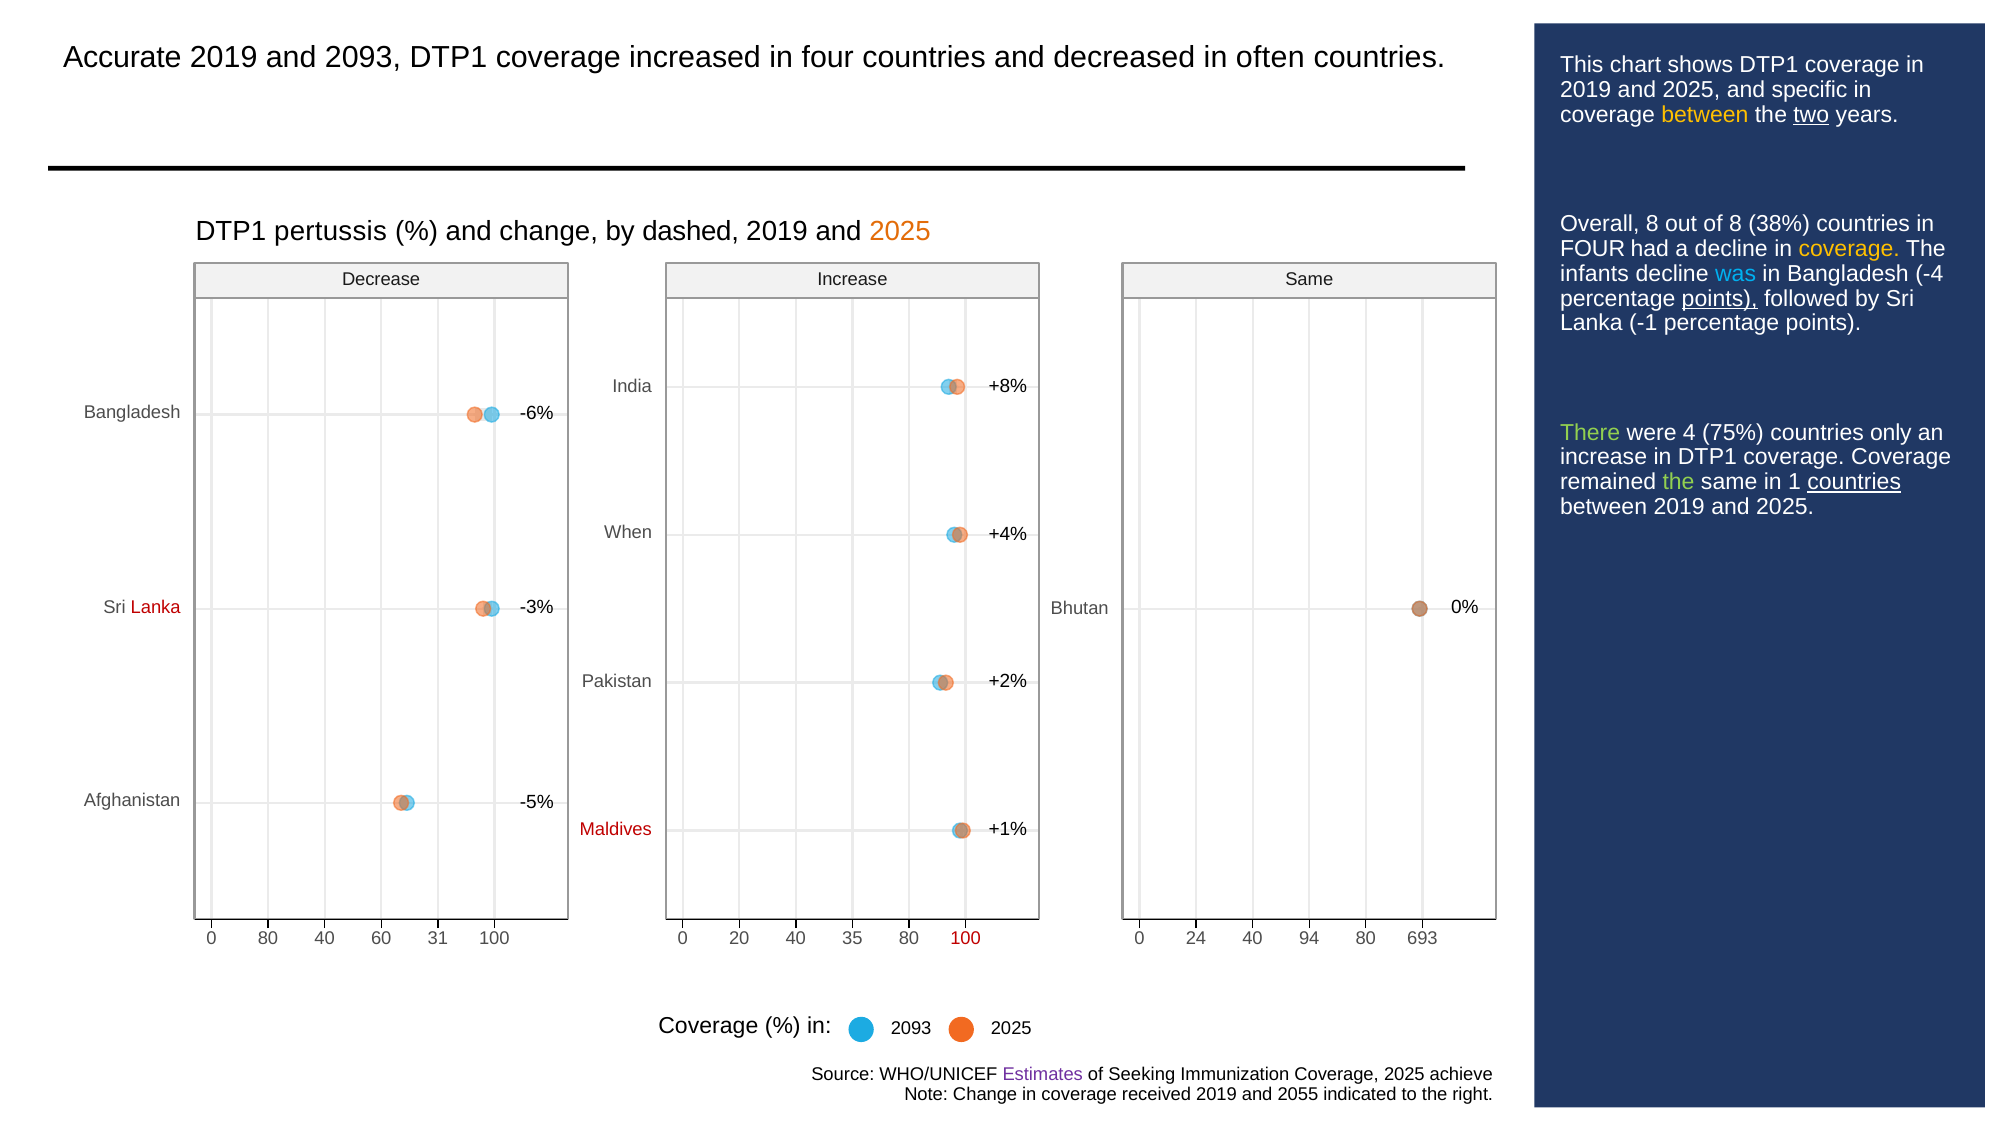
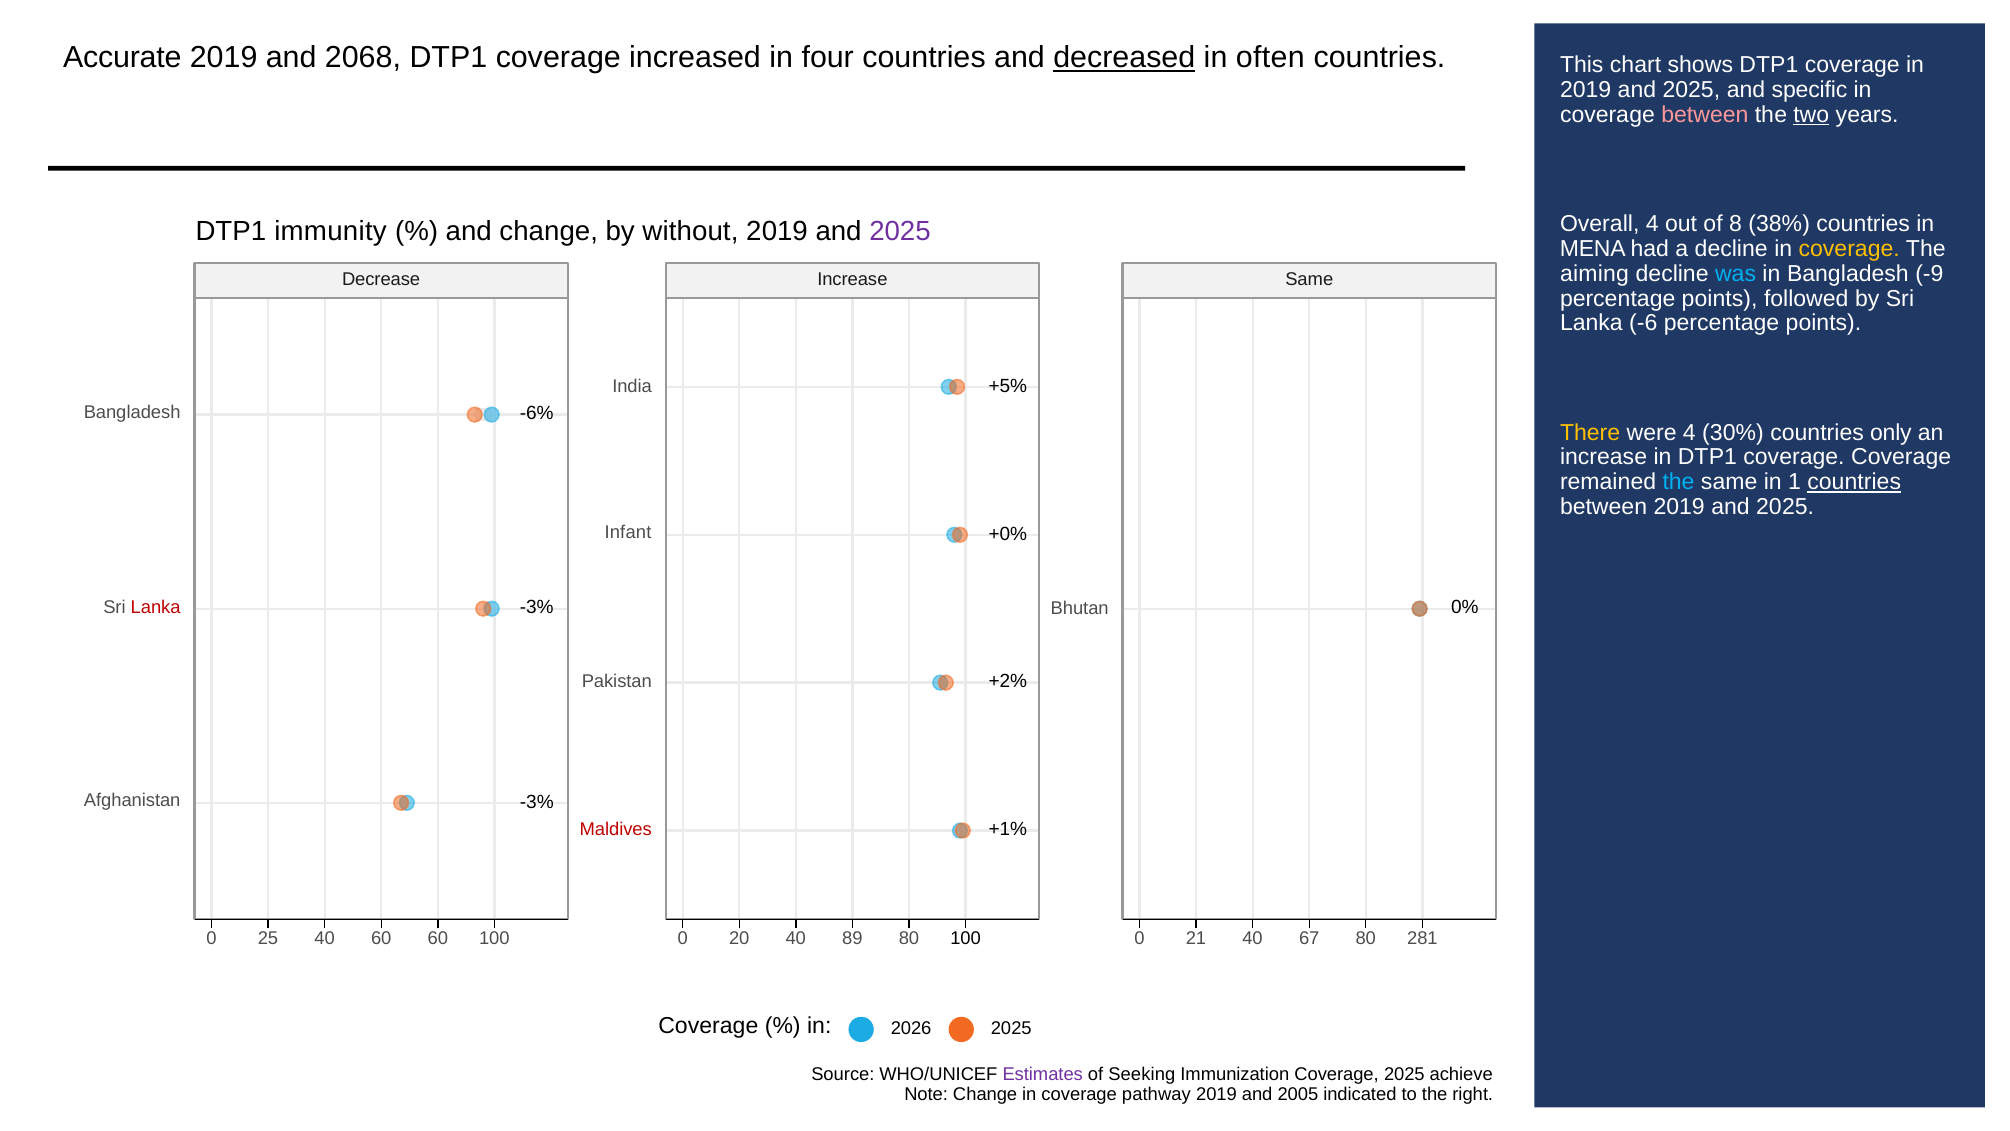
and 2093: 2093 -> 2068
decreased underline: none -> present
between at (1705, 115) colour: yellow -> pink
Overall 8: 8 -> 4
pertussis: pertussis -> immunity
dashed: dashed -> without
2025 at (900, 231) colour: orange -> purple
FOUR at (1593, 249): FOUR -> MENA
infants: infants -> aiming
-4: -4 -> -9
points at (1720, 298) underline: present -> none
-1: -1 -> -6
+8%: +8% -> +5%
There colour: light green -> yellow
75%: 75% -> 30%
the at (1679, 482) colour: light green -> light blue
When: When -> Infant
+4%: +4% -> +0%
-5% at (537, 802): -5% -> -3%
0 80: 80 -> 25
60 31: 31 -> 60
35: 35 -> 89
100 at (966, 938) colour: red -> black
24: 24 -> 21
94: 94 -> 67
693: 693 -> 281
in 2093: 2093 -> 2026
received: received -> pathway
2055: 2055 -> 2005
